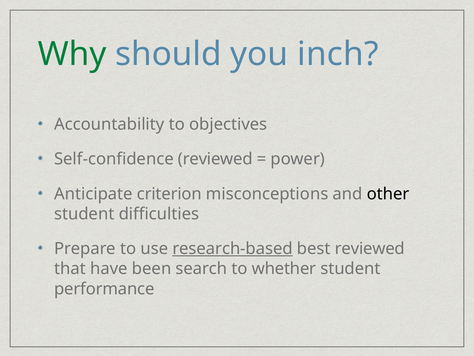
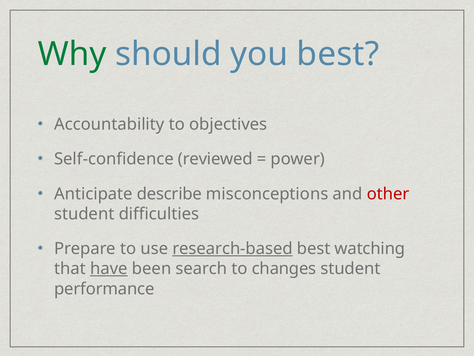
you inch: inch -> best
criterion: criterion -> describe
other colour: black -> red
best reviewed: reviewed -> watching
have underline: none -> present
whether: whether -> changes
